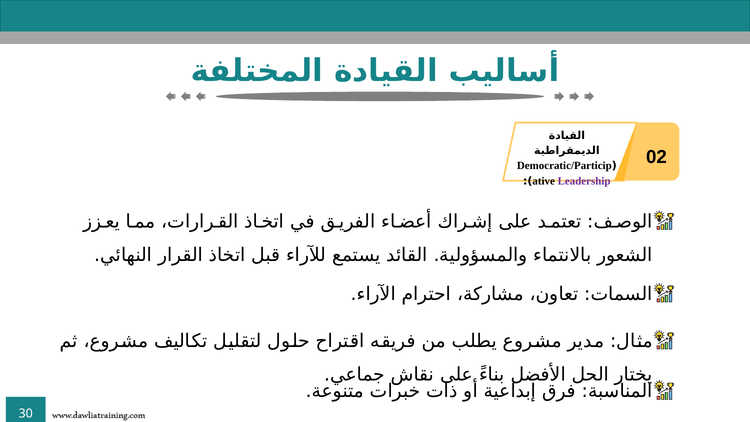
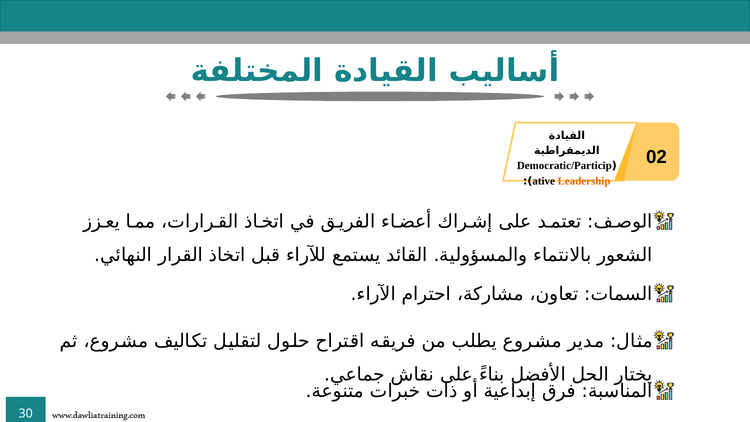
Leadership colour: purple -> orange
